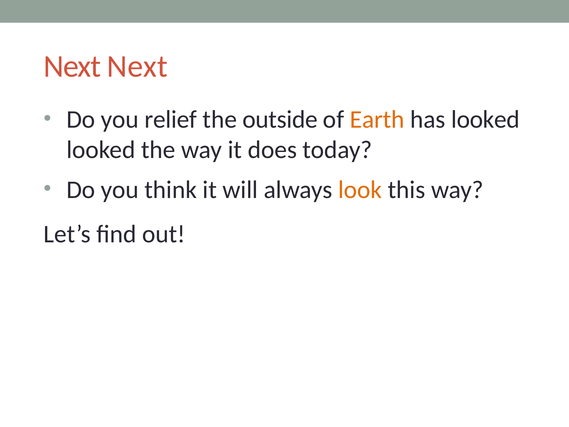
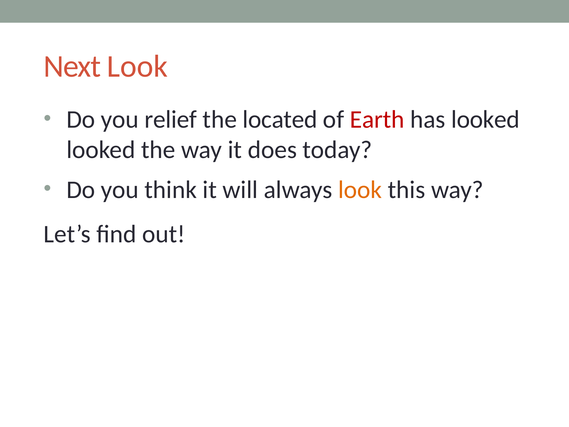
Next Next: Next -> Look
outside: outside -> located
Earth colour: orange -> red
